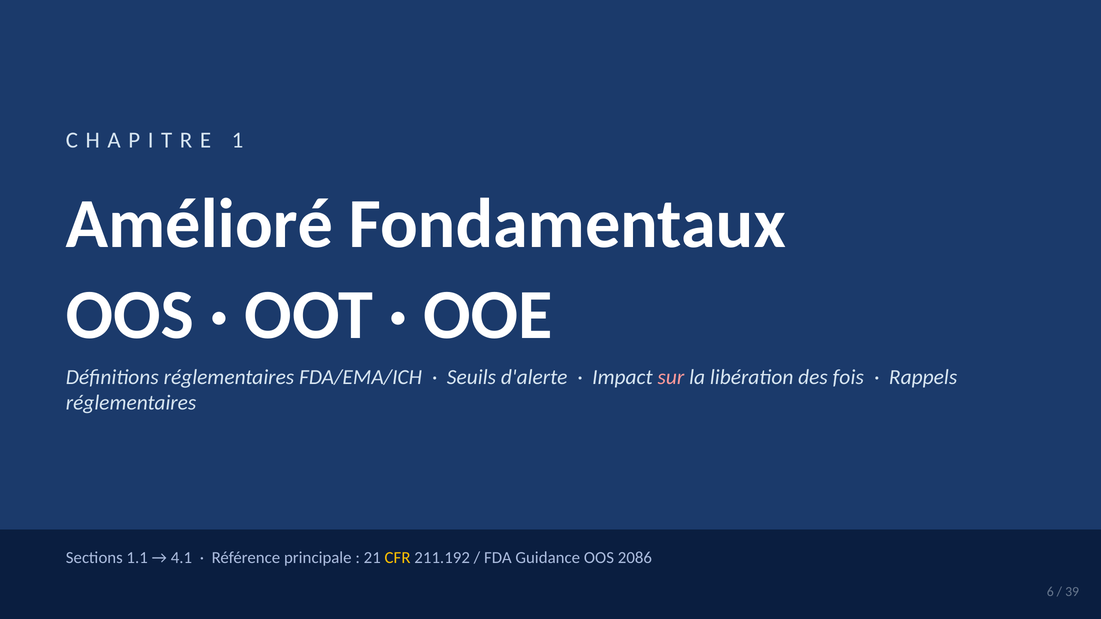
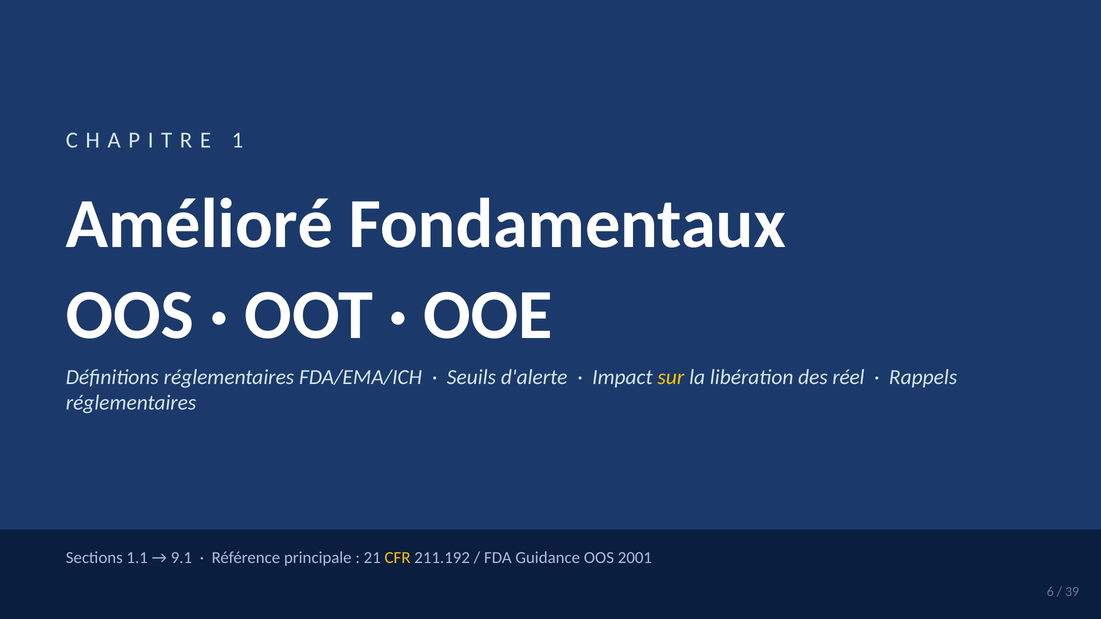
sur colour: pink -> yellow
fois: fois -> réel
4.1: 4.1 -> 9.1
2086: 2086 -> 2001
